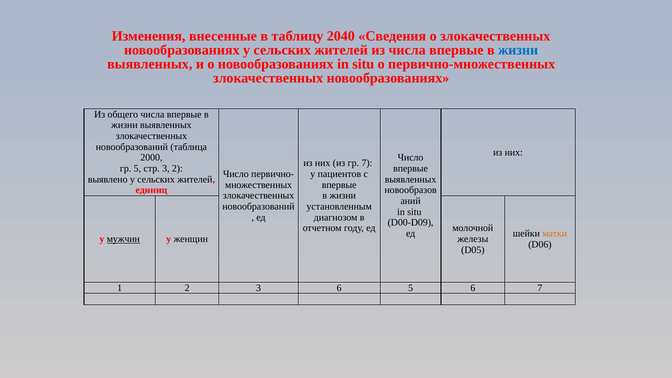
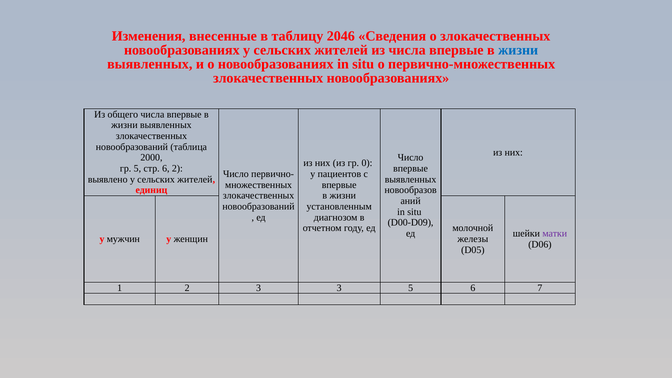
2040: 2040 -> 2046
гр 7: 7 -> 0
стр 3: 3 -> 6
матки colour: orange -> purple
мужчин underline: present -> none
3 6: 6 -> 3
